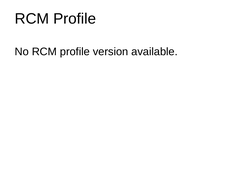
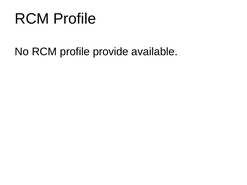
version: version -> provide
